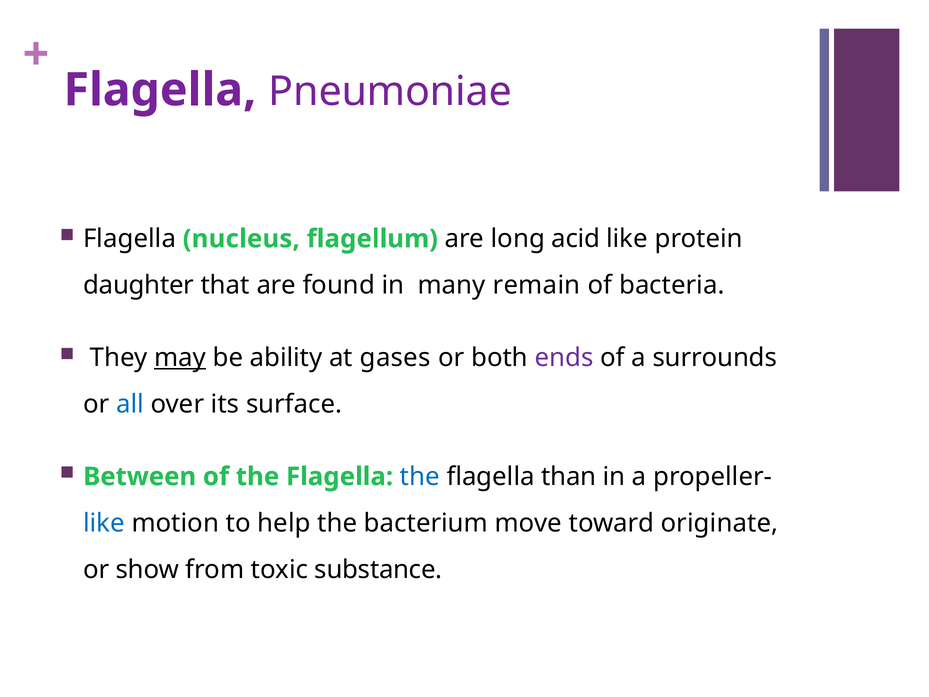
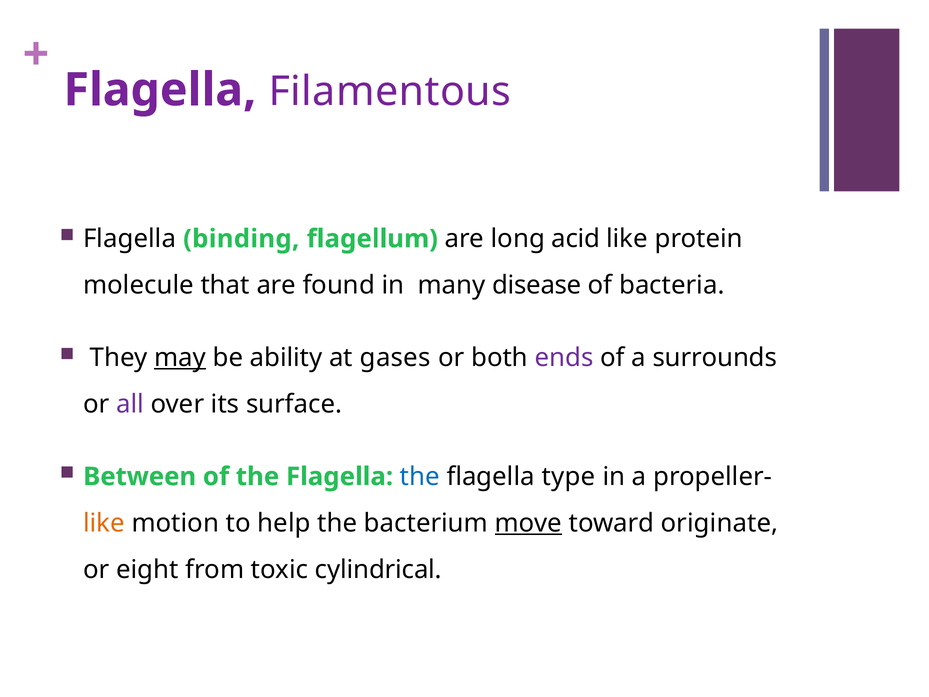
Pneumoniae: Pneumoniae -> Filamentous
nucleus: nucleus -> binding
daughter: daughter -> molecule
remain: remain -> disease
all colour: blue -> purple
than: than -> type
like at (104, 523) colour: blue -> orange
move underline: none -> present
show: show -> eight
substance: substance -> cylindrical
